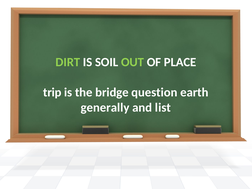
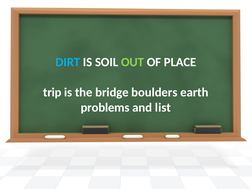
DIRT colour: light green -> light blue
question: question -> boulders
generally: generally -> problems
